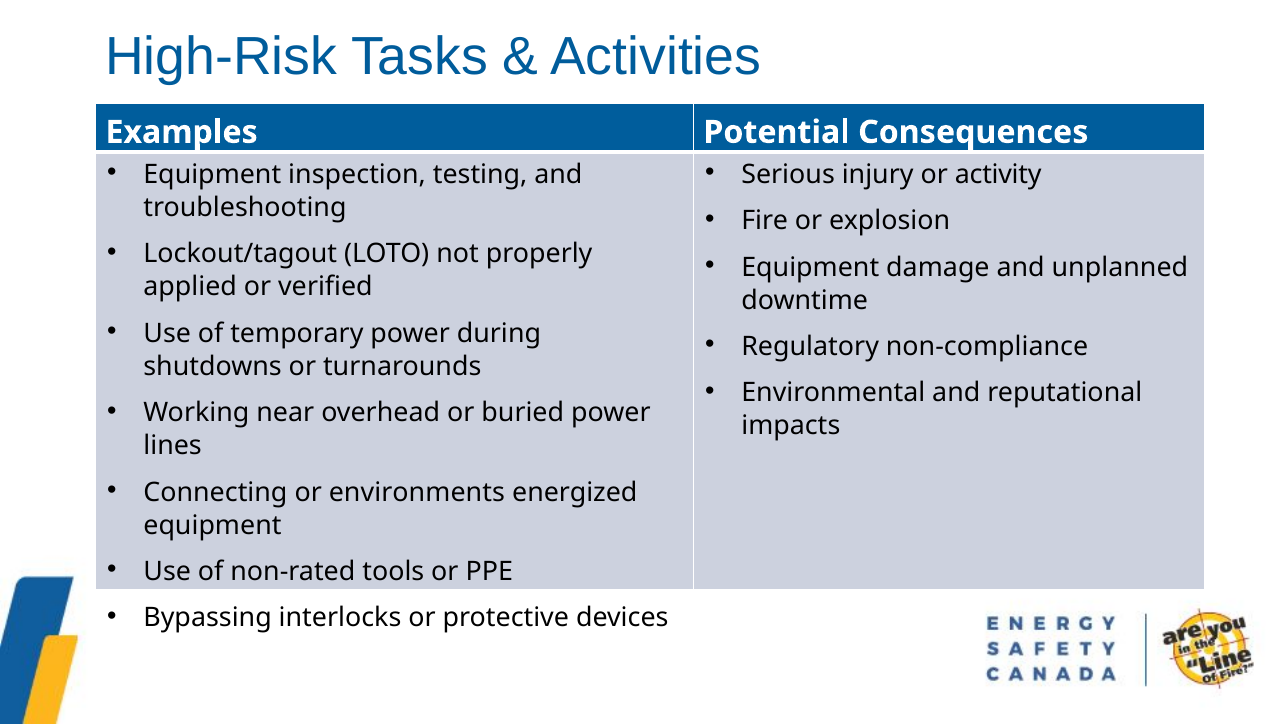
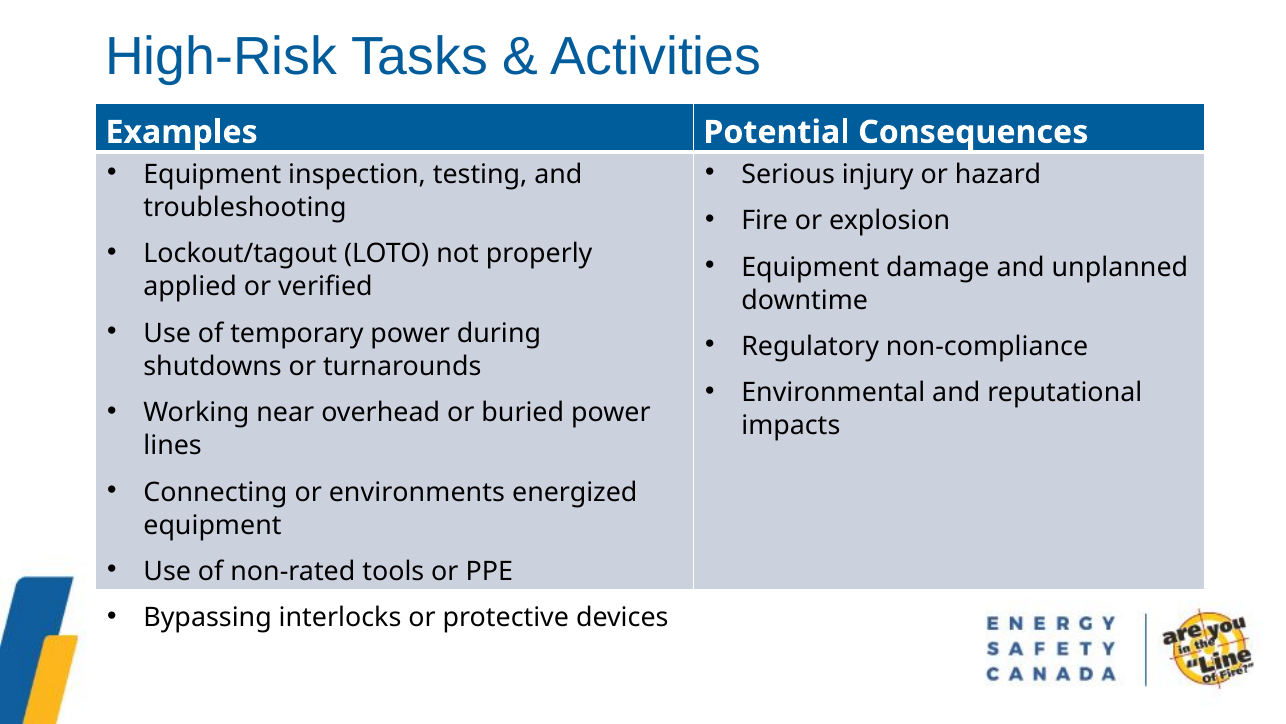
activity: activity -> hazard
